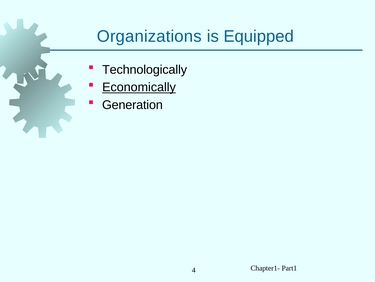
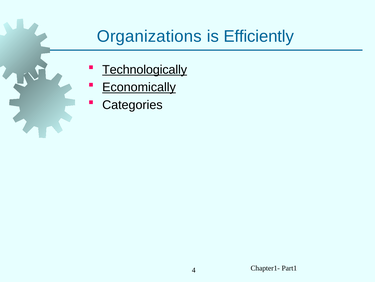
Equipped: Equipped -> Efficiently
Technologically underline: none -> present
Generation: Generation -> Categories
